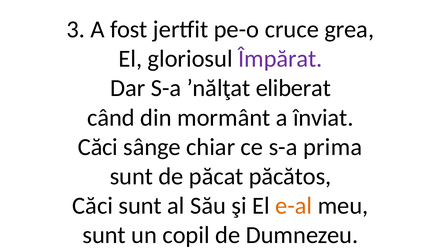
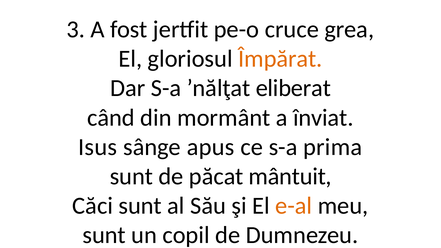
Împărat colour: purple -> orange
Căci at (98, 147): Căci -> Isus
chiar: chiar -> apus
păcătos: păcătos -> mântuit
